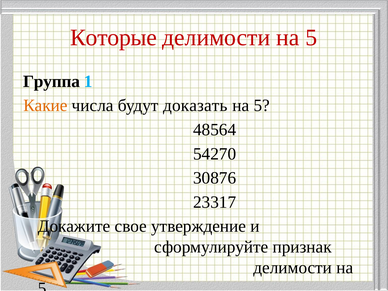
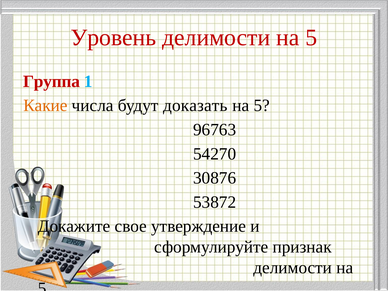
Которые: Которые -> Уровень
Группа colour: black -> red
48564: 48564 -> 96763
23317: 23317 -> 53872
